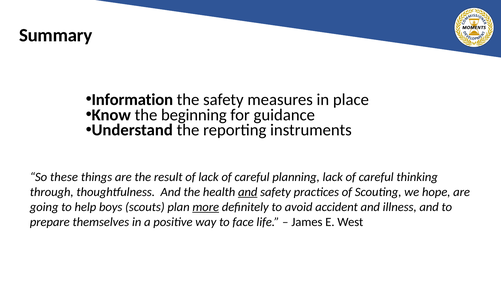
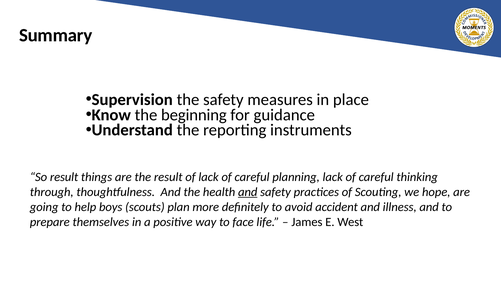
Information: Information -> Supervision
So these: these -> result
more underline: present -> none
